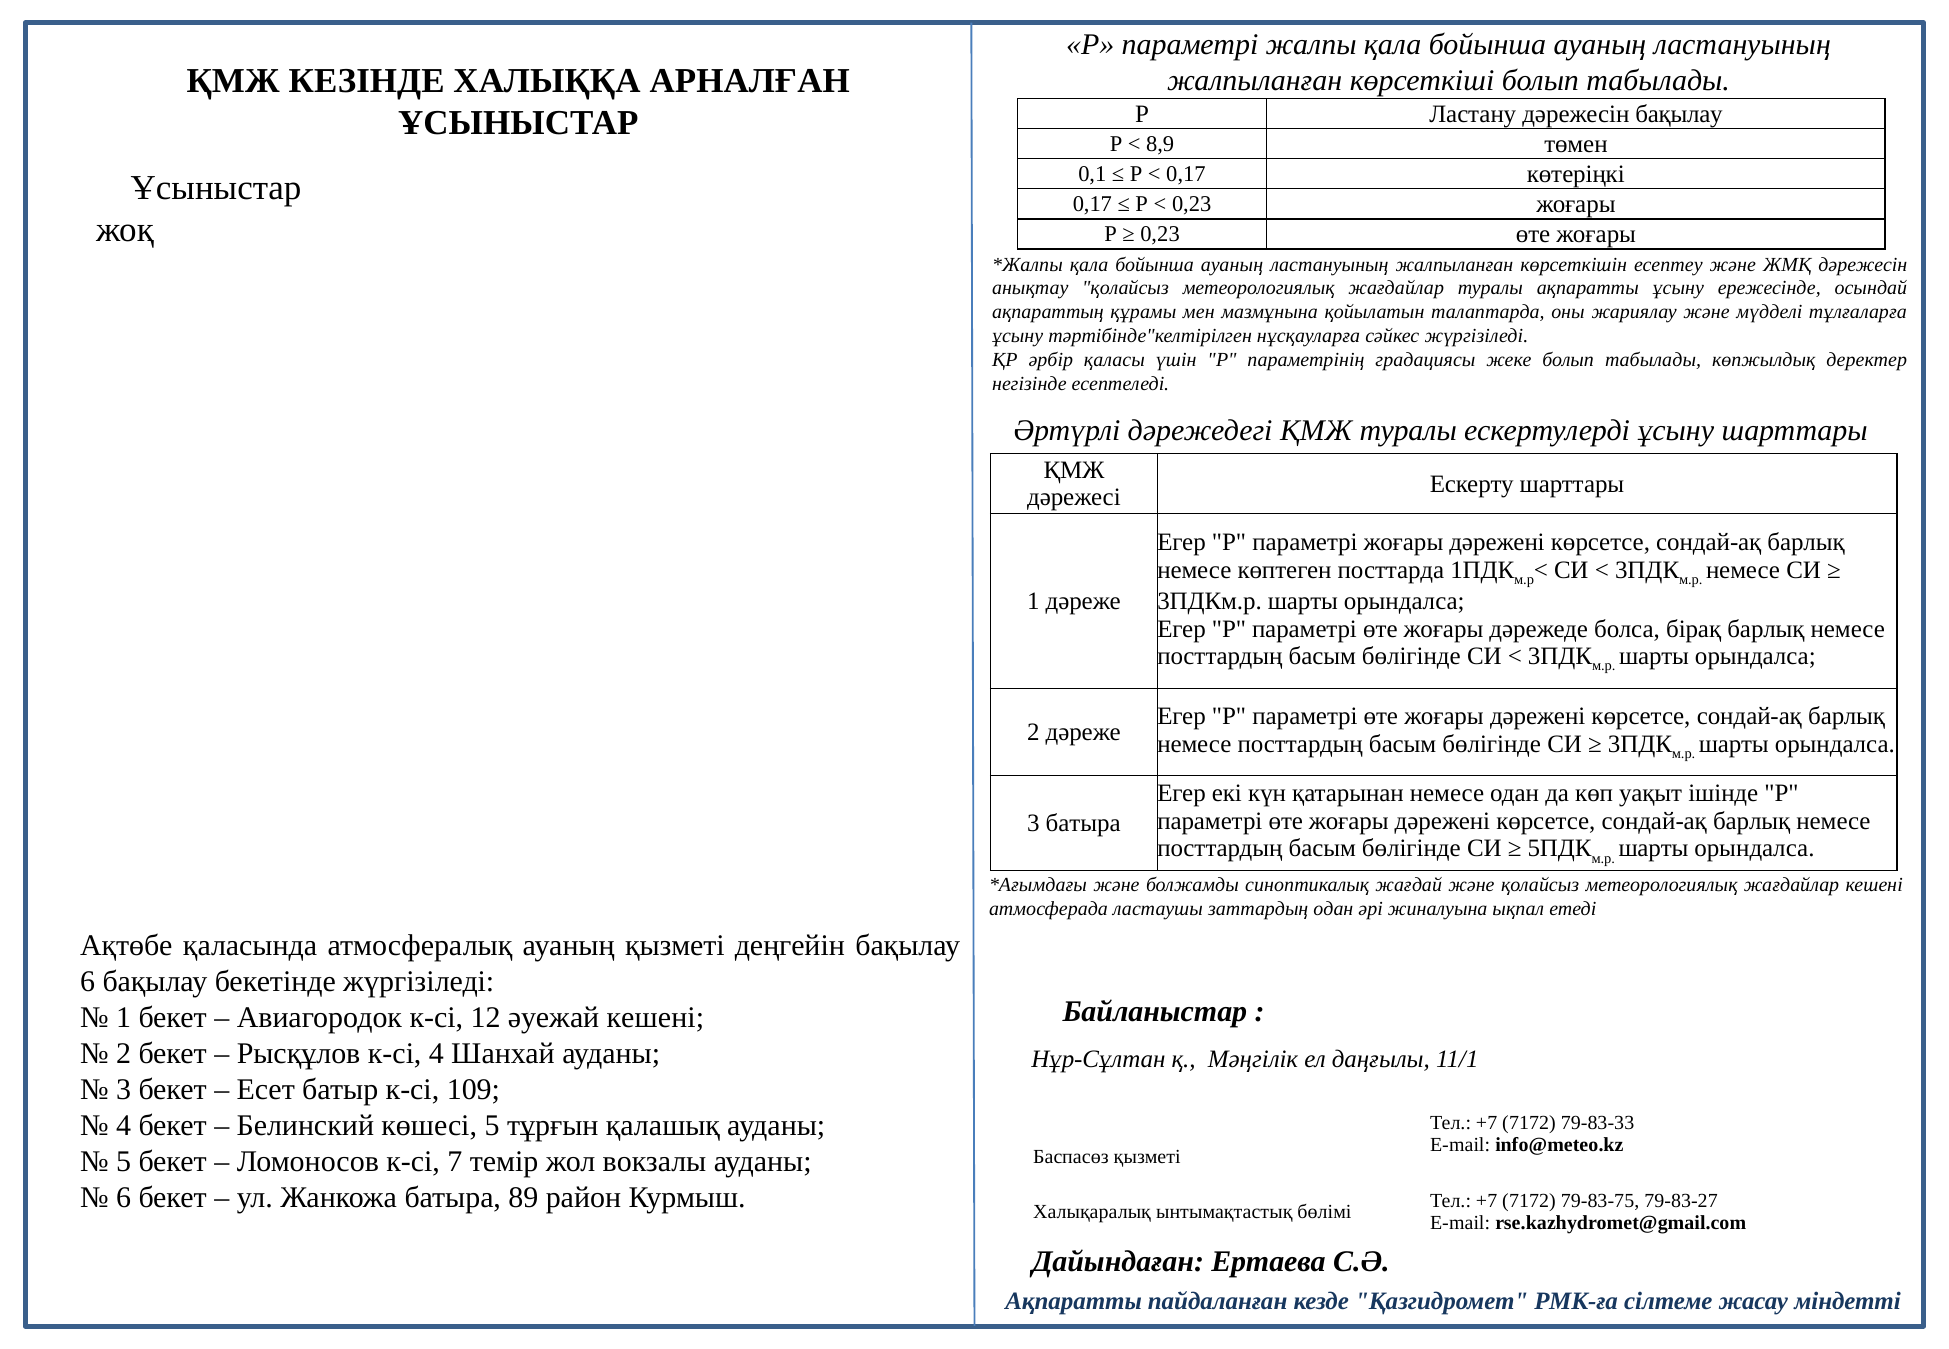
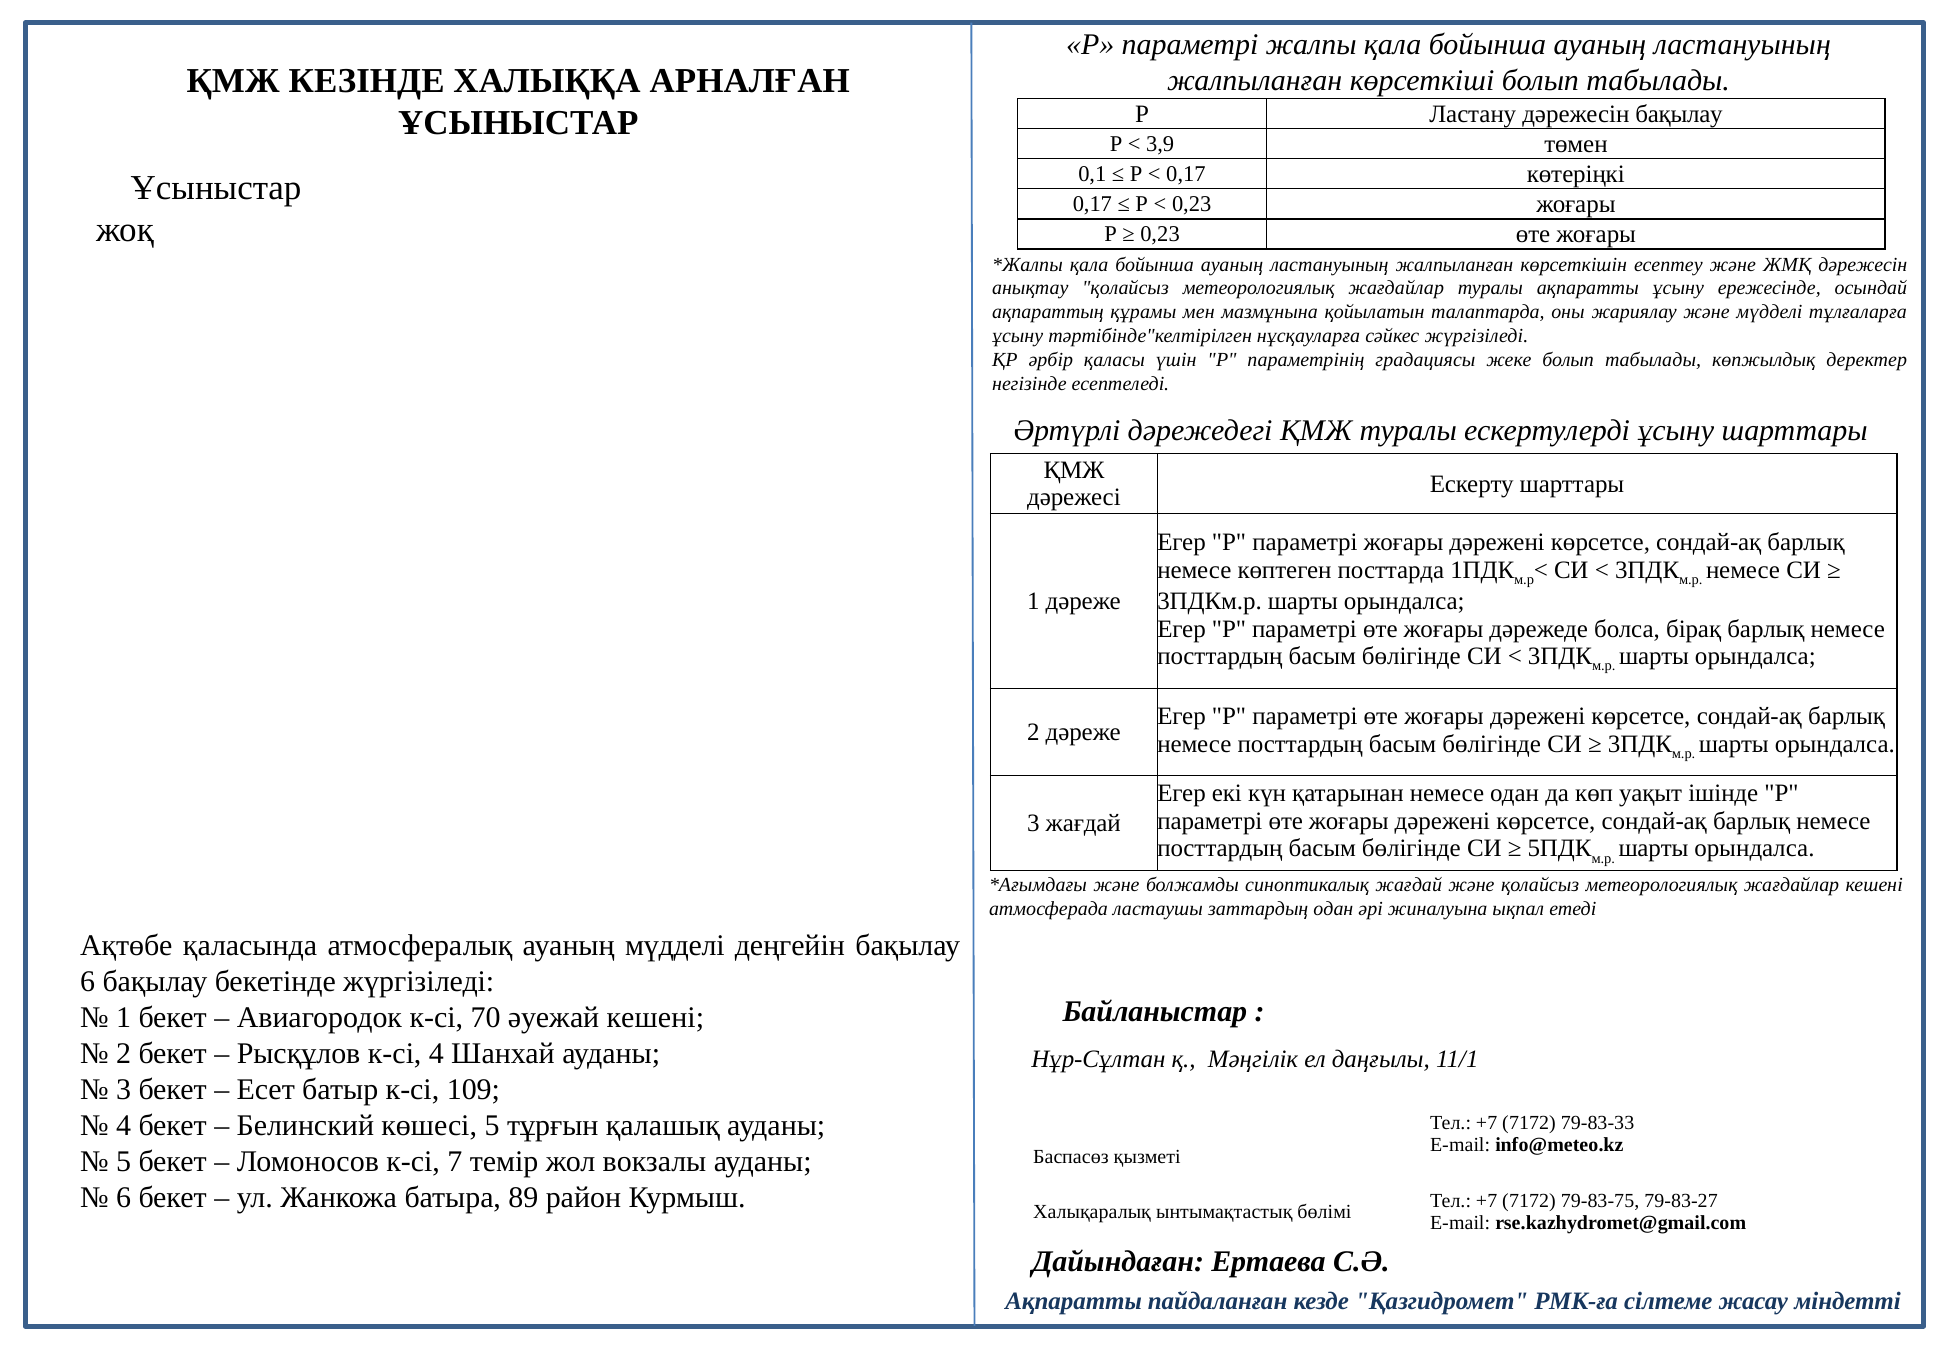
8,9: 8,9 -> 3,9
3 батыра: батыра -> жағдай
ауаның қызметі: қызметі -> мүдделі
12: 12 -> 70
